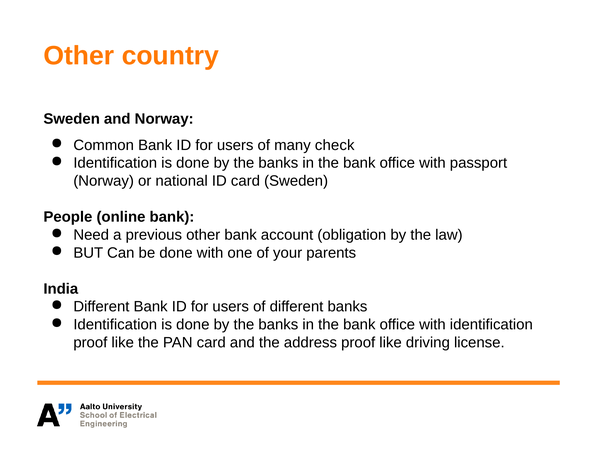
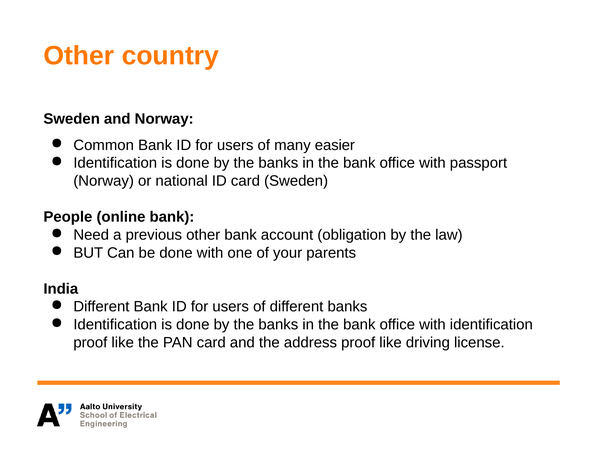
check: check -> easier
